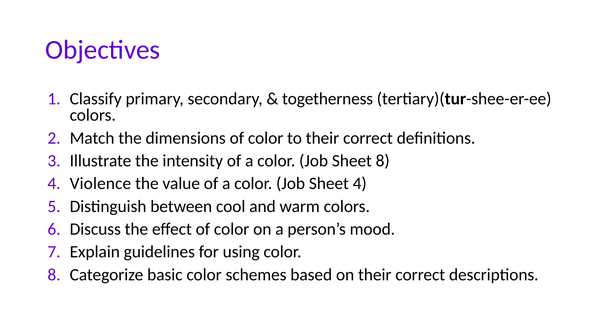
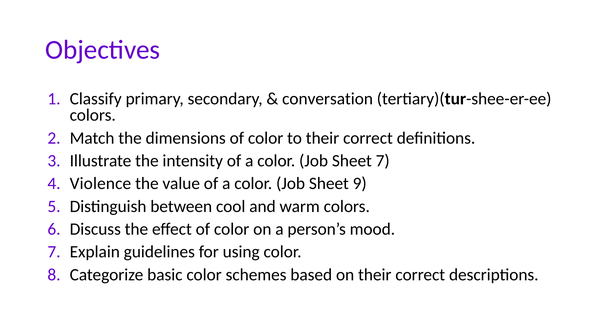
togetherness: togetherness -> conversation
Sheet 8: 8 -> 7
Sheet 4: 4 -> 9
